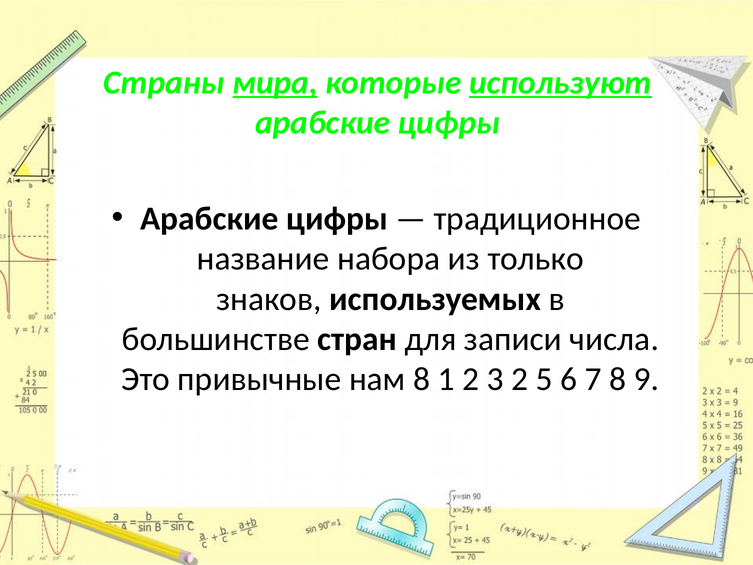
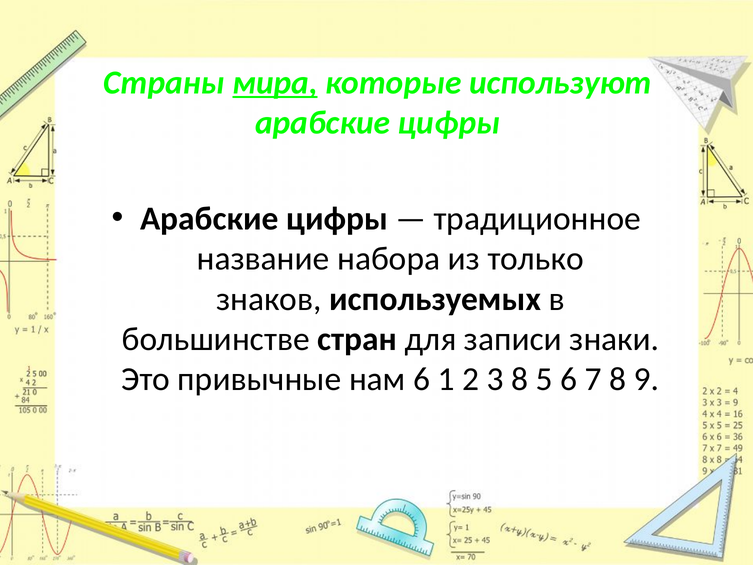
используют underline: present -> none
числа: числа -> знаки
нам 8: 8 -> 6
3 2: 2 -> 8
